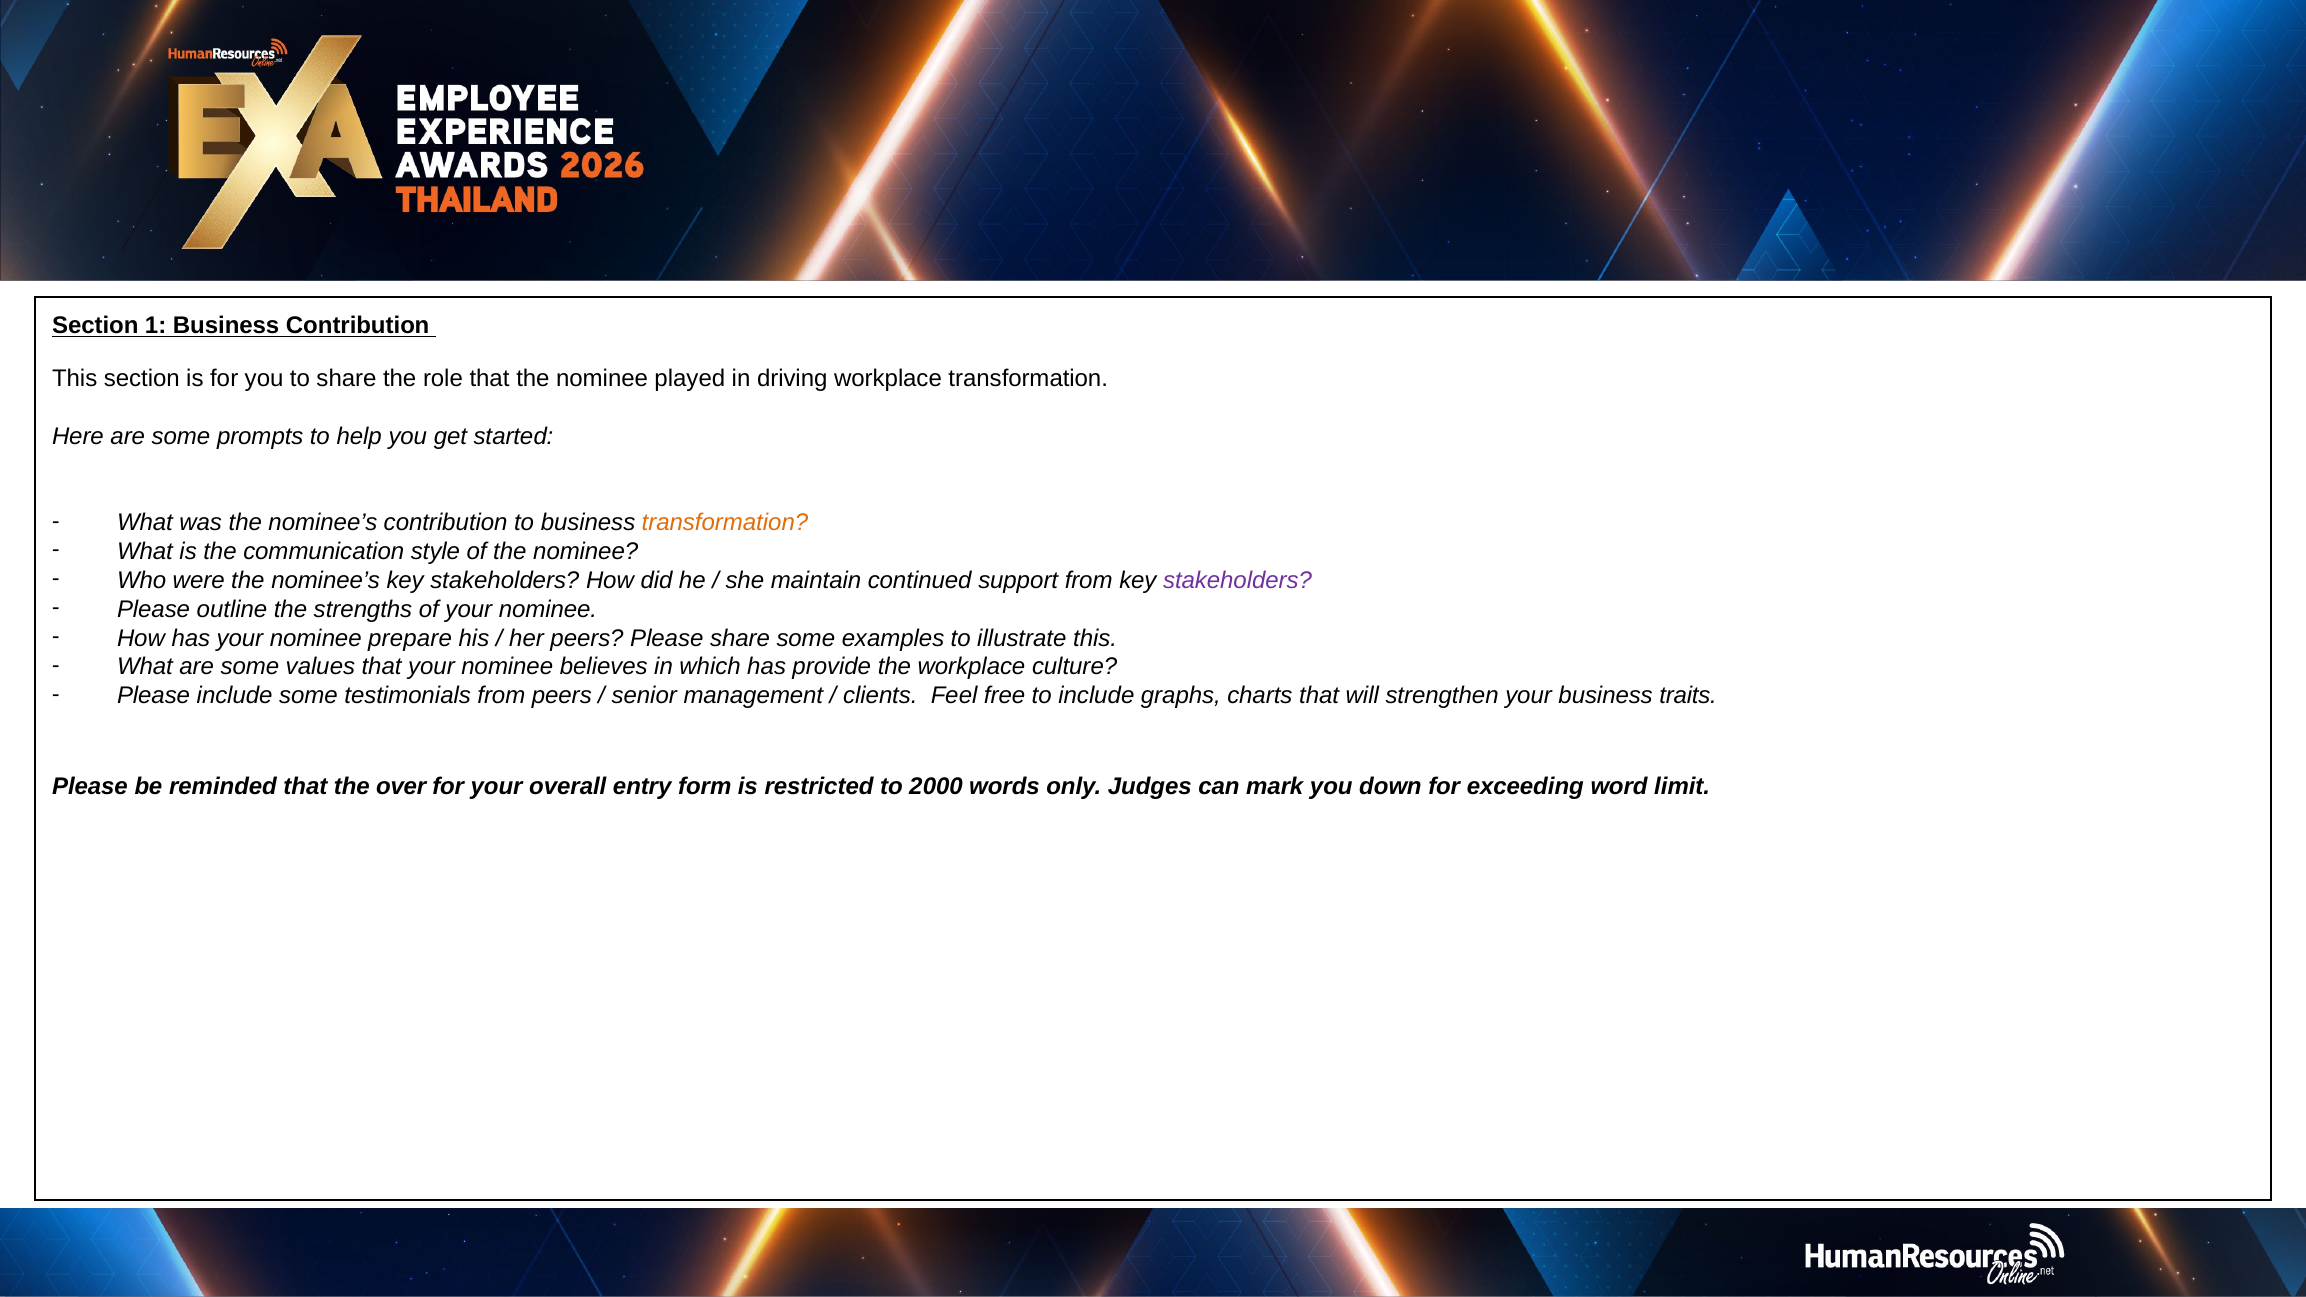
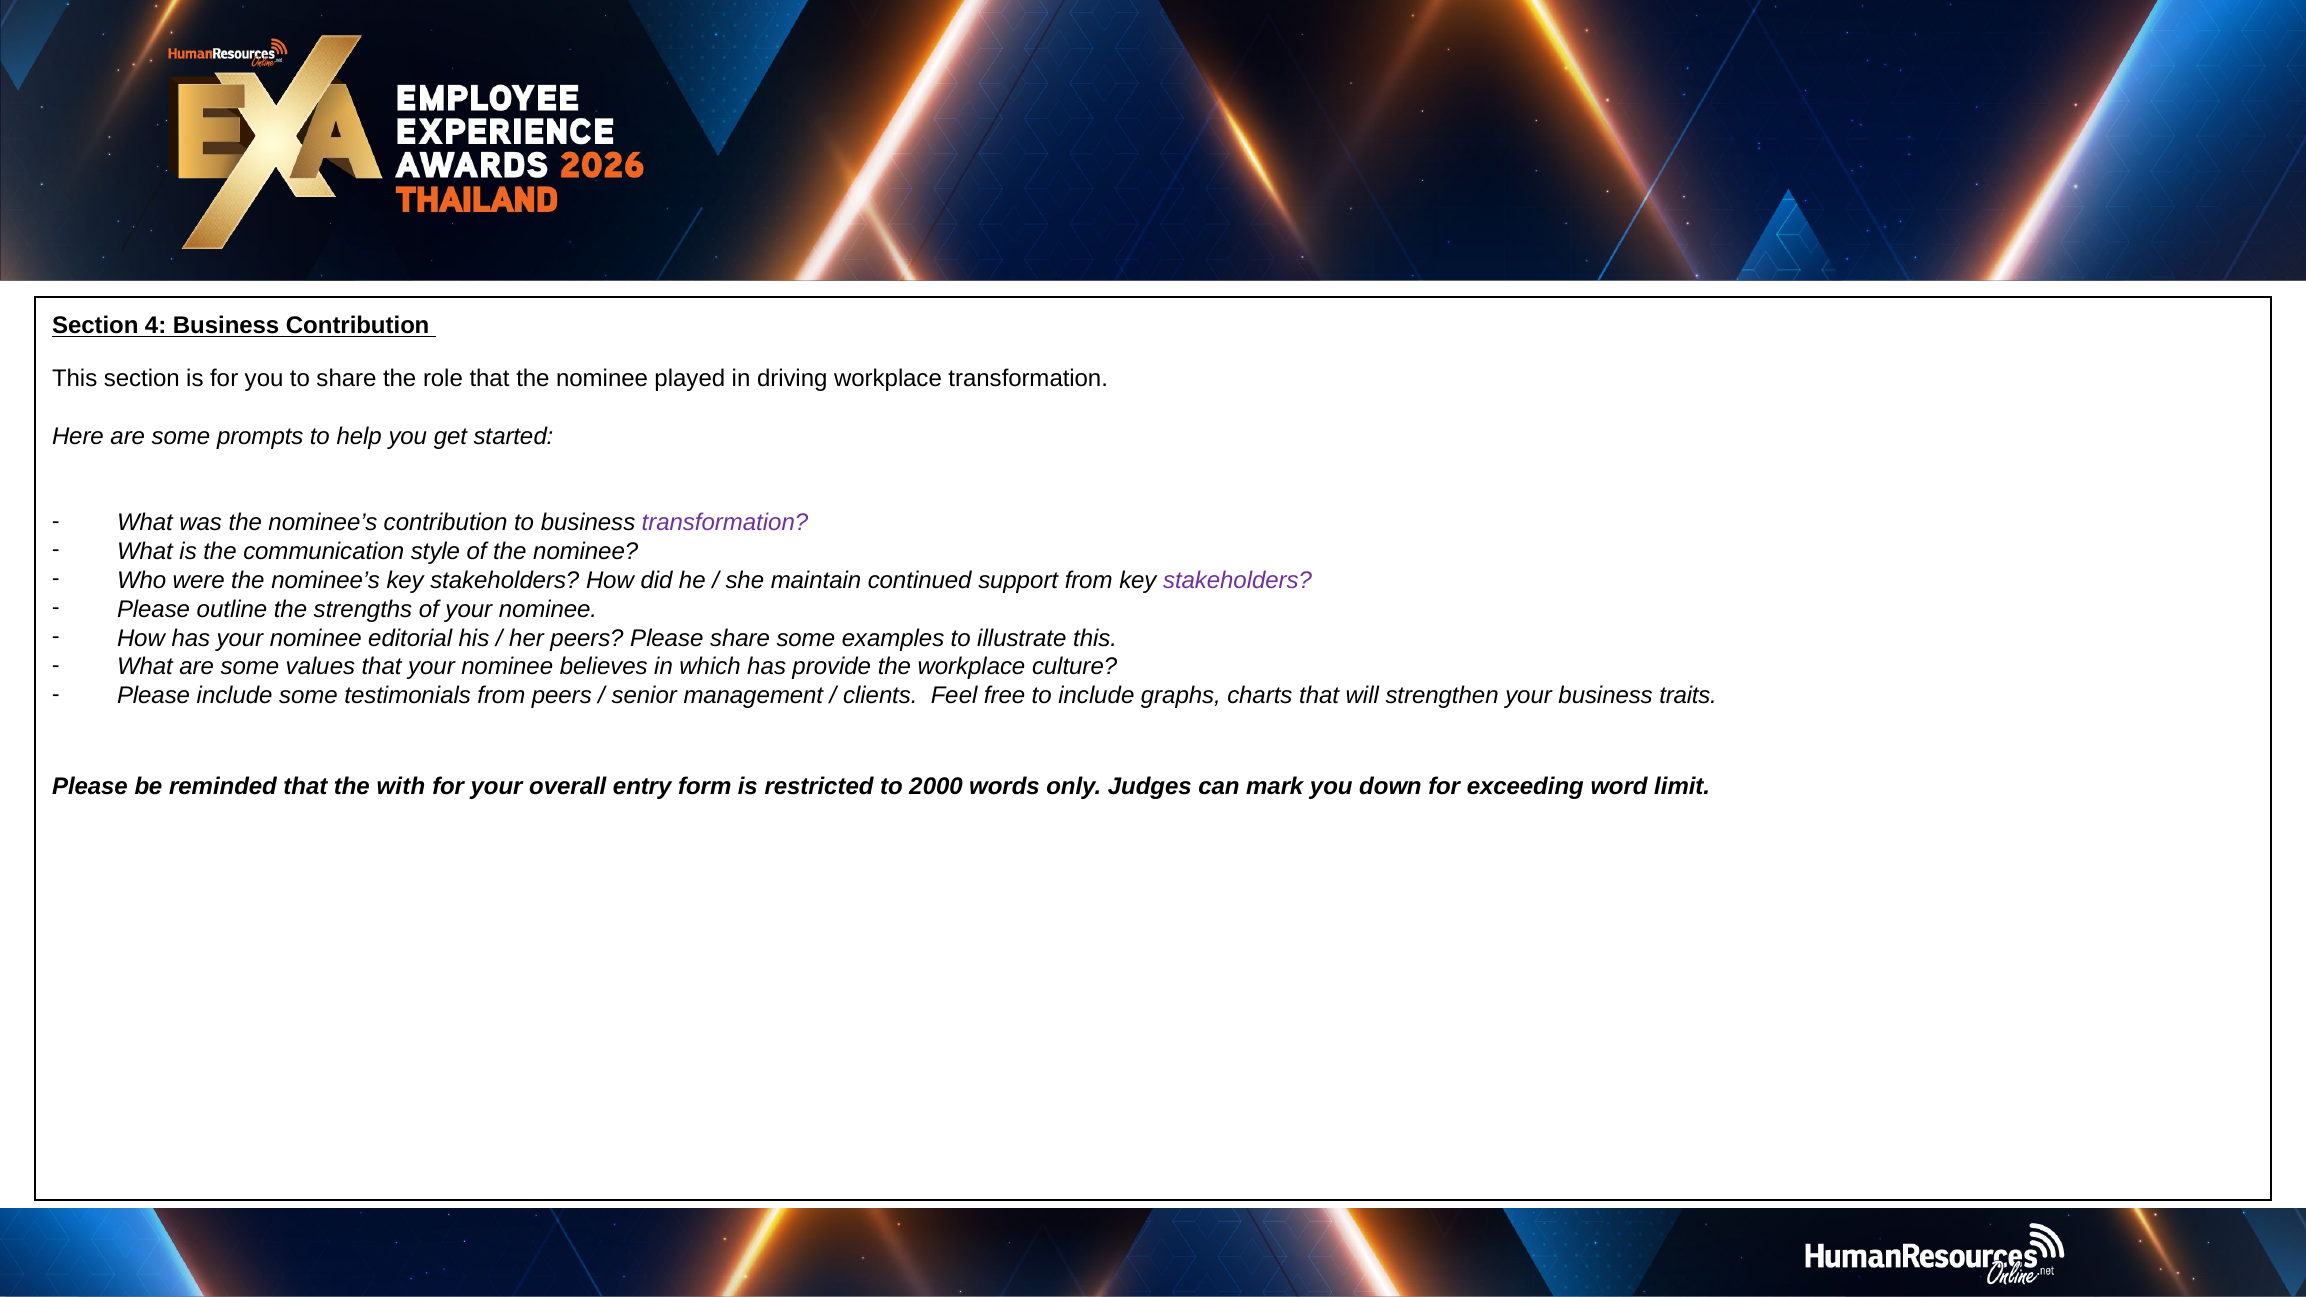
1: 1 -> 4
transformation at (725, 523) colour: orange -> purple
prepare: prepare -> editorial
over: over -> with
